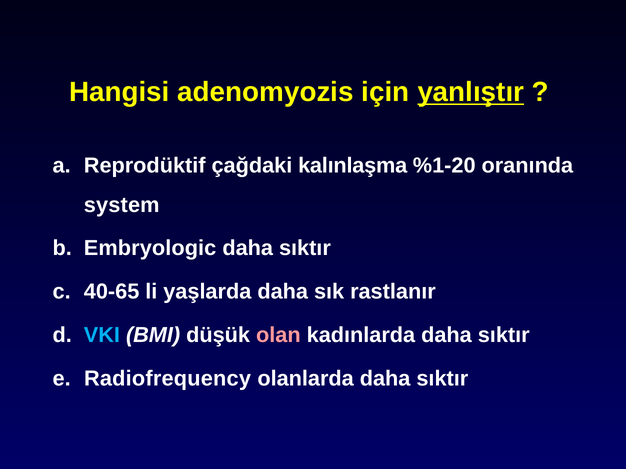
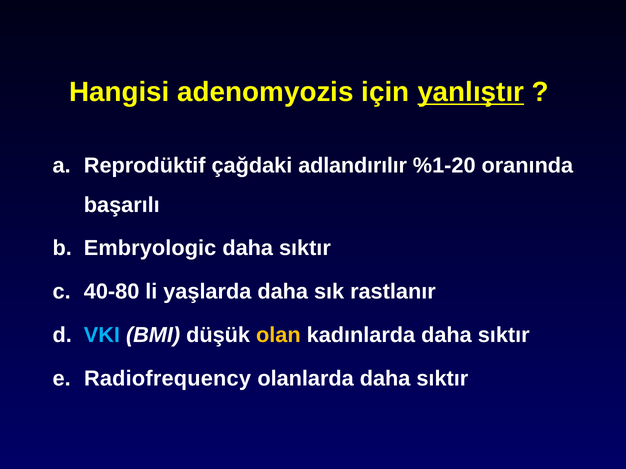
kalınlaşma: kalınlaşma -> adlandırılır
system: system -> başarılı
40-65: 40-65 -> 40-80
olan colour: pink -> yellow
